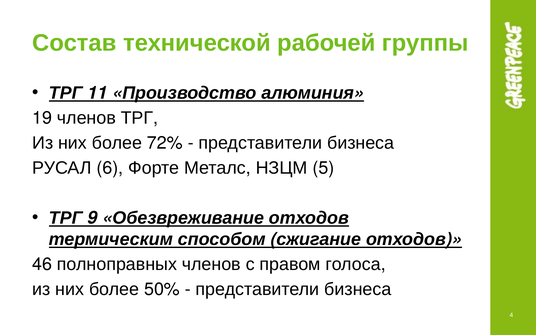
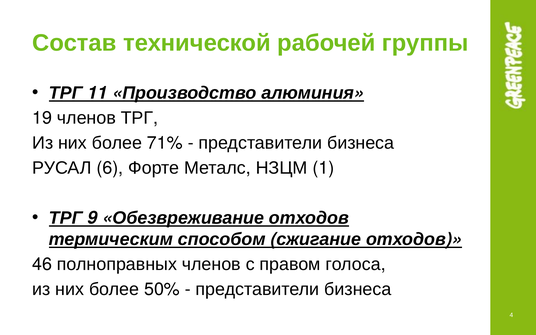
72%: 72% -> 71%
5: 5 -> 1
